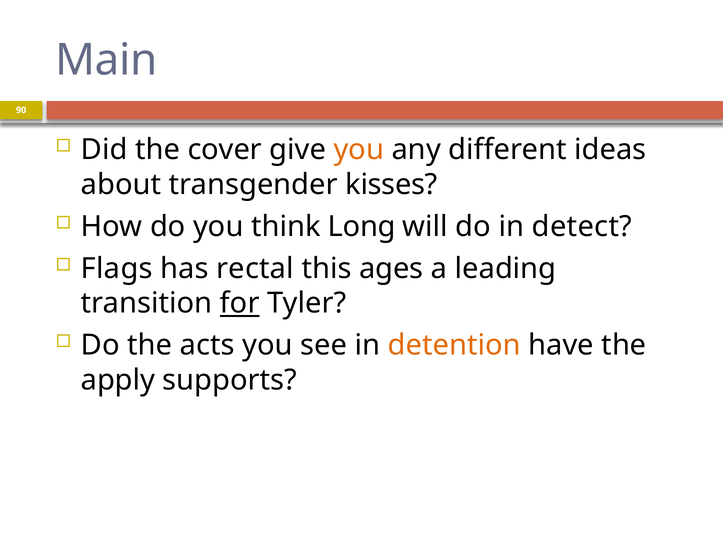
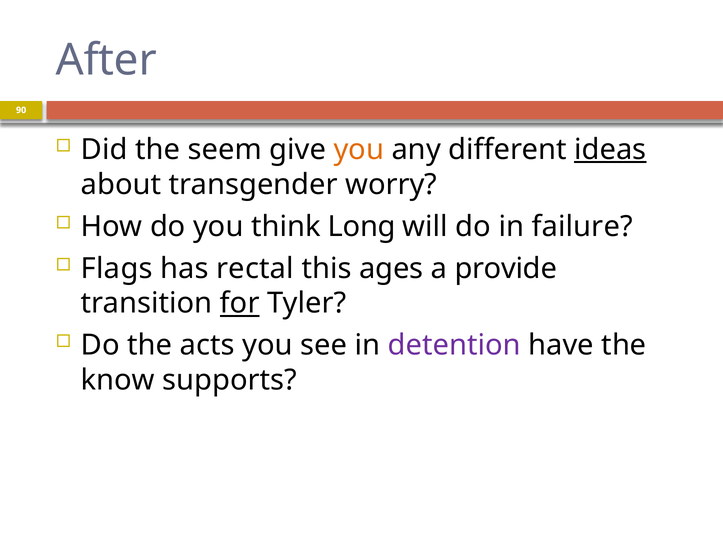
Main: Main -> After
cover: cover -> seem
ideas underline: none -> present
kisses: kisses -> worry
detect: detect -> failure
leading: leading -> provide
detention colour: orange -> purple
apply: apply -> know
